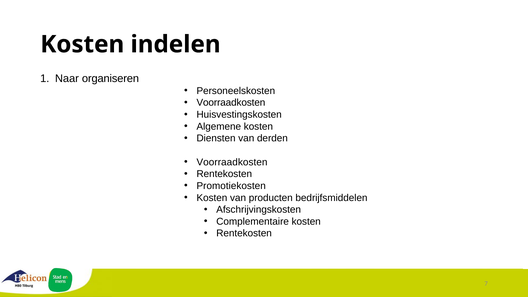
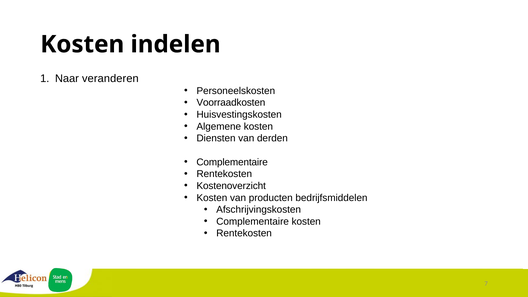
organiseren: organiseren -> veranderen
Voorraadkosten at (232, 162): Voorraadkosten -> Complementaire
Promotiekosten: Promotiekosten -> Kostenoverzicht
